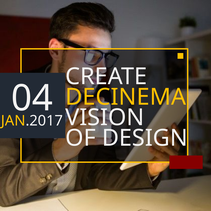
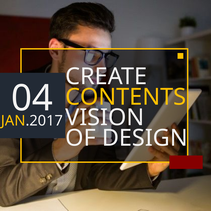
DECINEMA: DECINEMA -> CONTENTS
